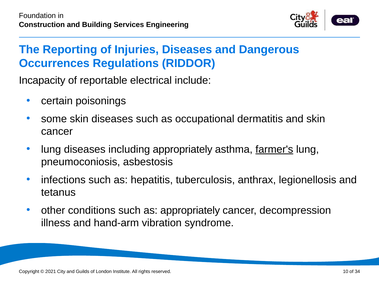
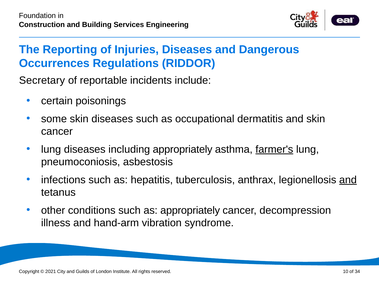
Incapacity: Incapacity -> Secretary
electrical: electrical -> incidents
and at (348, 180) underline: none -> present
